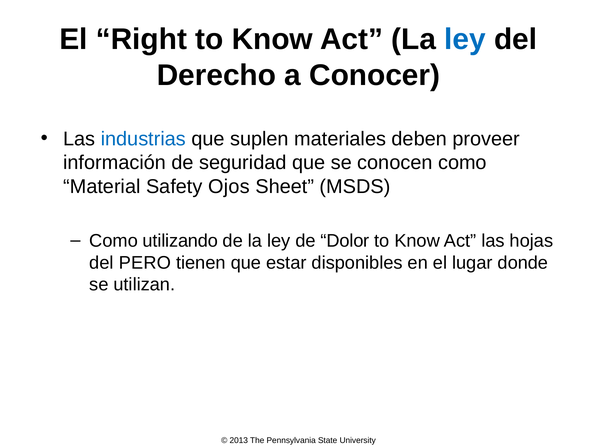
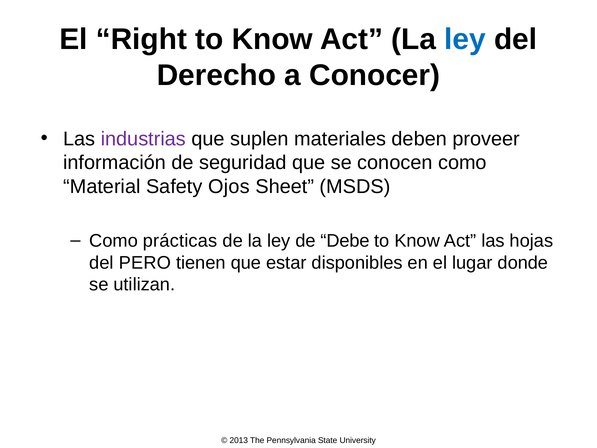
industrias colour: blue -> purple
utilizando: utilizando -> prácticas
Dolor: Dolor -> Debe
